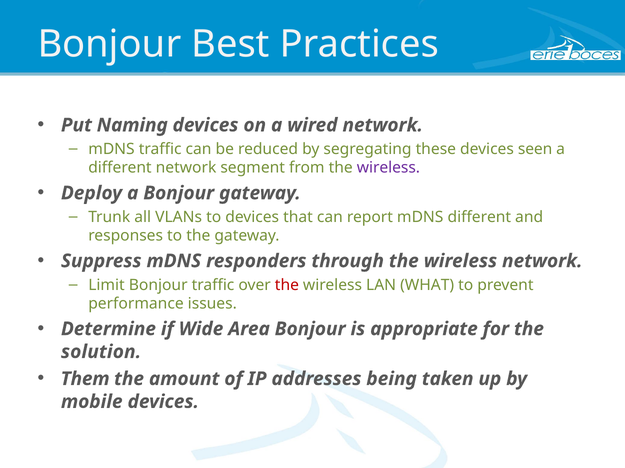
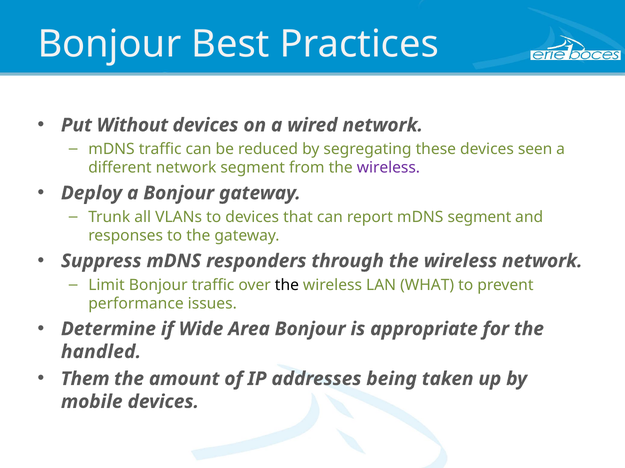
Naming: Naming -> Without
mDNS different: different -> segment
the at (287, 285) colour: red -> black
solution: solution -> handled
